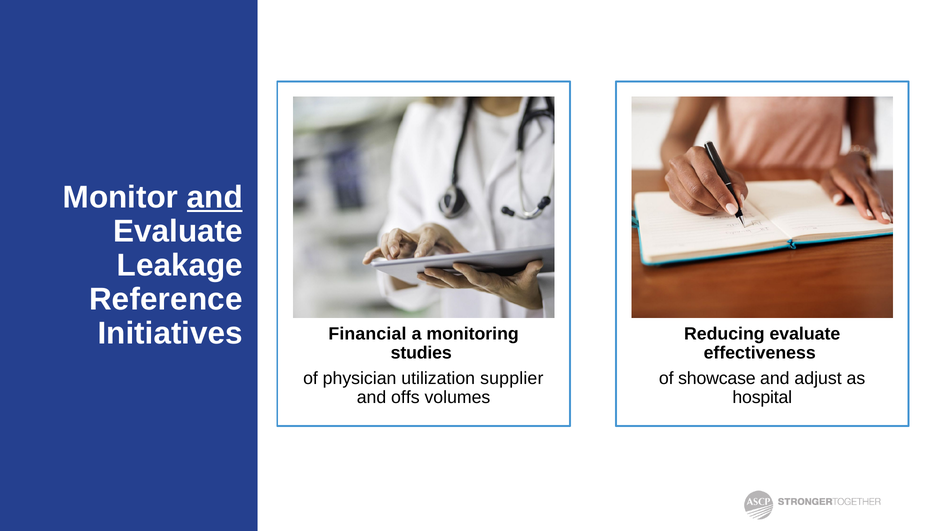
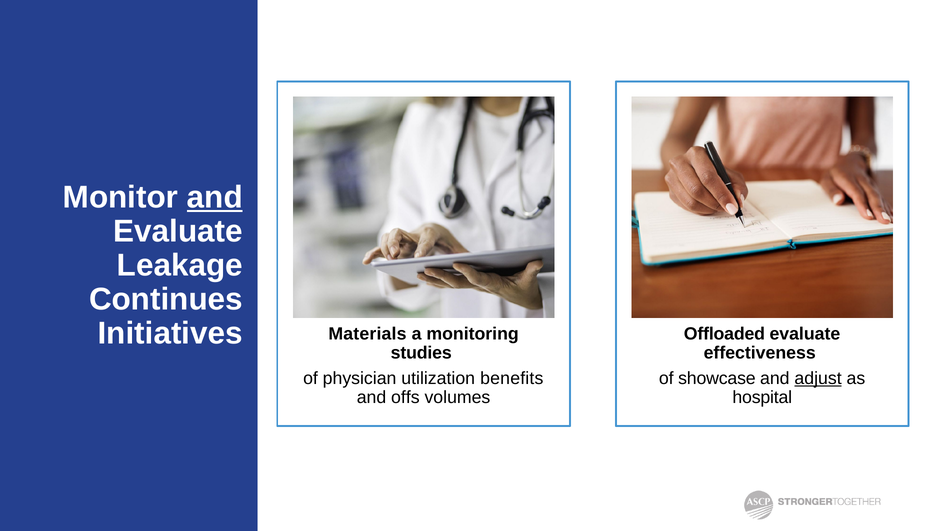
Reference: Reference -> Continues
Financial: Financial -> Materials
Reducing: Reducing -> Offloaded
supplier: supplier -> benefits
adjust underline: none -> present
